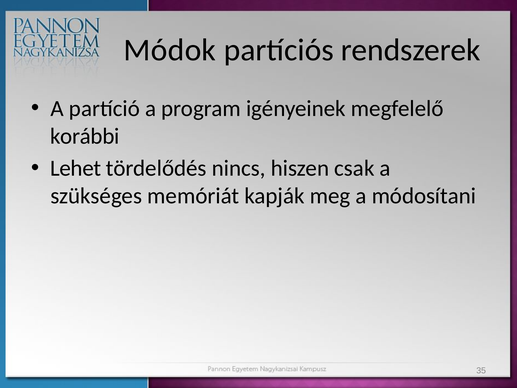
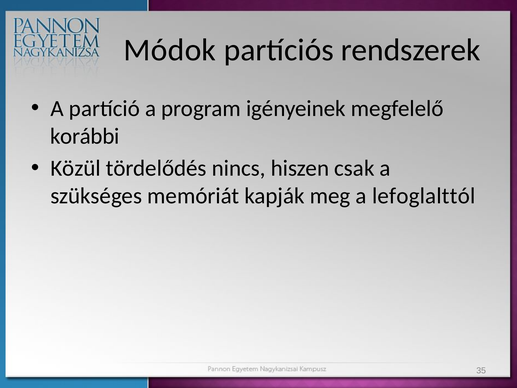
Lehet: Lehet -> Közül
módosítani: módosítani -> lefoglalttól
